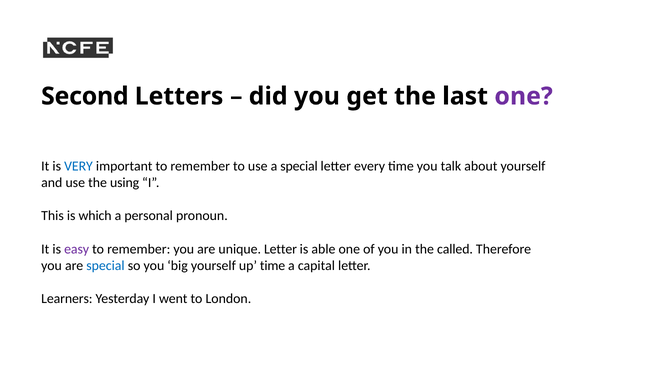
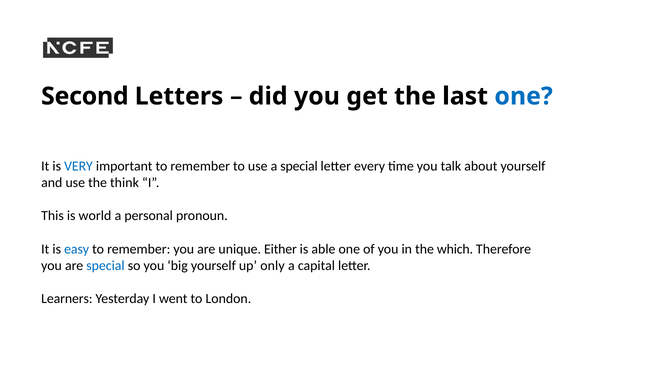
one at (524, 96) colour: purple -> blue
using: using -> think
which: which -> world
easy colour: purple -> blue
unique Letter: Letter -> Either
called: called -> which
up time: time -> only
